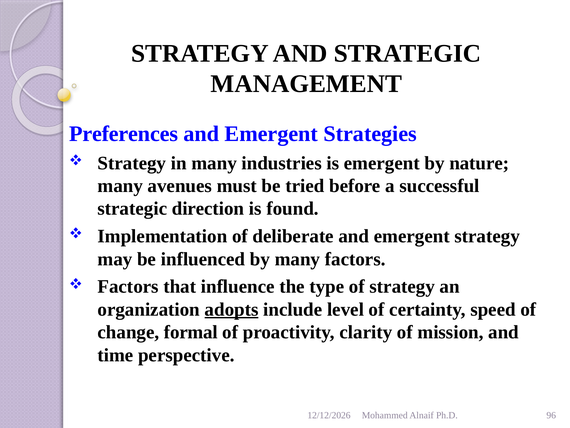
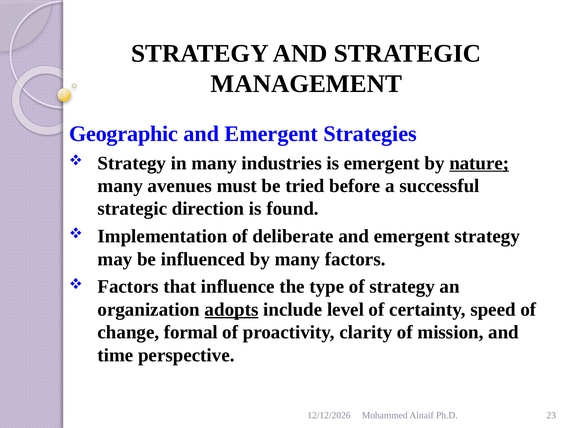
Preferences: Preferences -> Geographic
nature underline: none -> present
96: 96 -> 23
